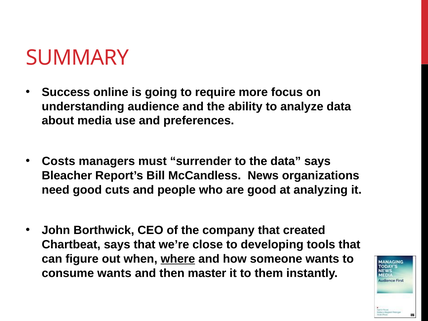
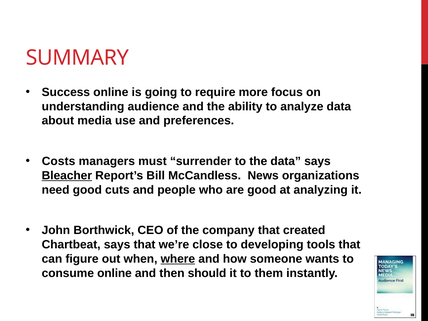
Bleacher underline: none -> present
consume wants: wants -> online
master: master -> should
